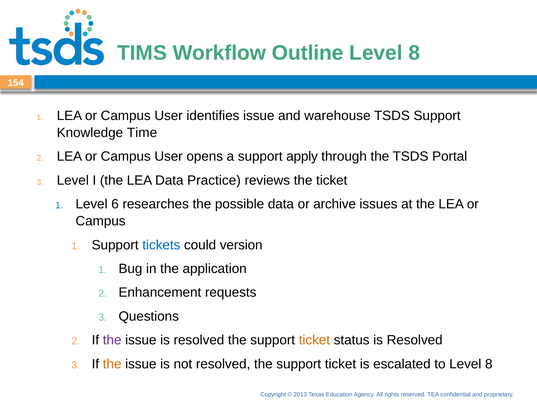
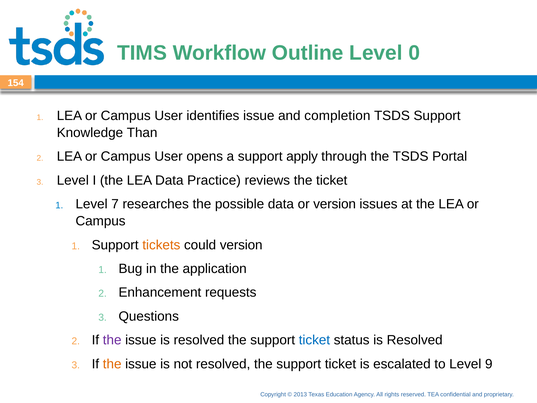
8 at (414, 53): 8 -> 0
warehouse: warehouse -> completion
Time: Time -> Than
6: 6 -> 7
or archive: archive -> version
tickets colour: blue -> orange
ticket at (314, 340) colour: orange -> blue
to Level 8: 8 -> 9
